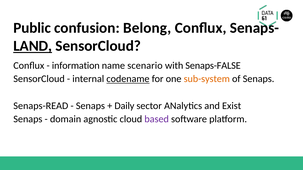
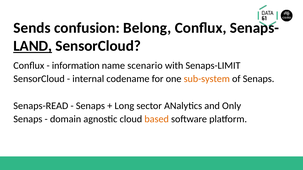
Public: Public -> Sends
Senaps-FALSE: Senaps-FALSE -> Senaps-LIMIT
codename underline: present -> none
Daily: Daily -> Long
Exist: Exist -> Only
based colour: purple -> orange
